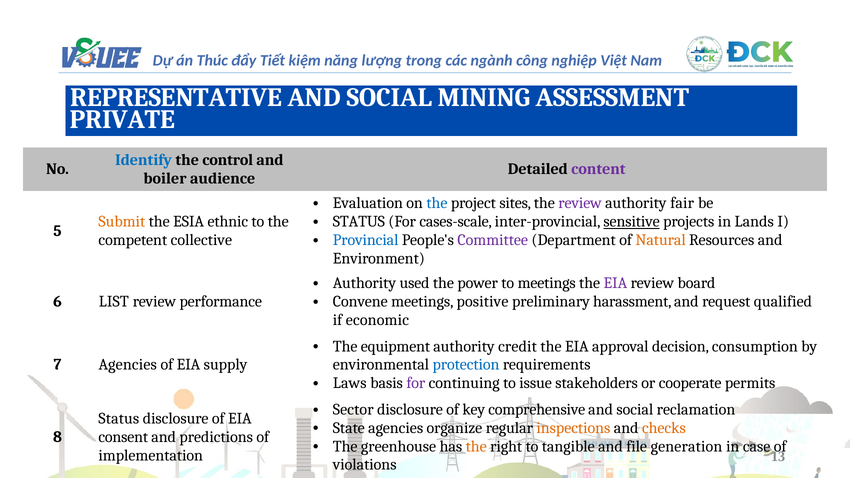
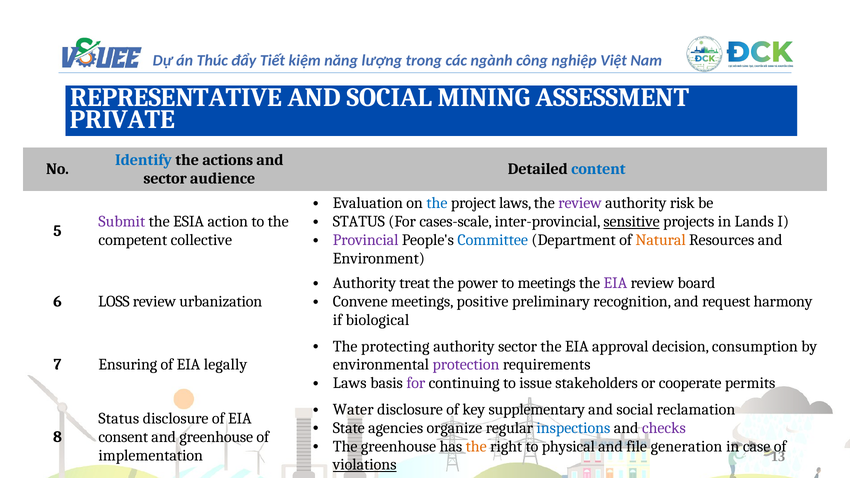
control: control -> actions
content colour: purple -> blue
boiler at (165, 178): boiler -> sector
project sites: sites -> laws
fair: fair -> risk
Submit colour: orange -> purple
ethnic: ethnic -> action
Provincial colour: blue -> purple
Committee colour: purple -> blue
used: used -> treat
harassment: harassment -> recognition
qualified: qualified -> harmony
LIST: LIST -> LOSS
performance: performance -> urbanization
economic: economic -> biological
equipment: equipment -> protecting
authority credit: credit -> sector
7 Agencies: Agencies -> Ensuring
supply: supply -> legally
protection colour: blue -> purple
Sector: Sector -> Water
comprehensive: comprehensive -> supplementary
inspections colour: orange -> blue
checks colour: orange -> purple
and predictions: predictions -> greenhouse
tangible: tangible -> physical
violations underline: none -> present
